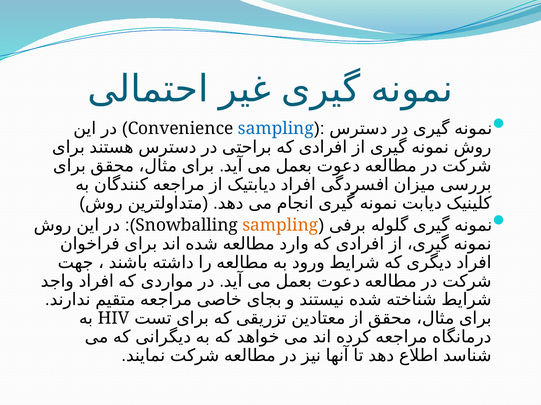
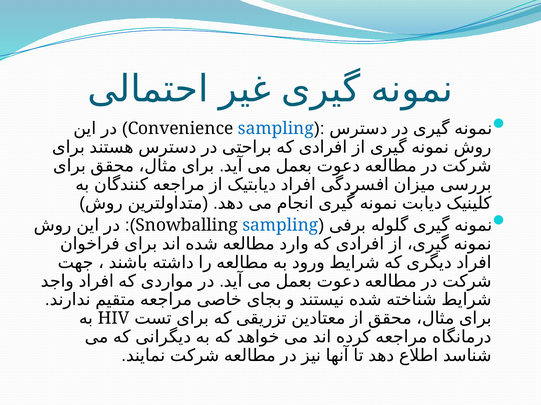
sampling at (280, 226) colour: orange -> blue
